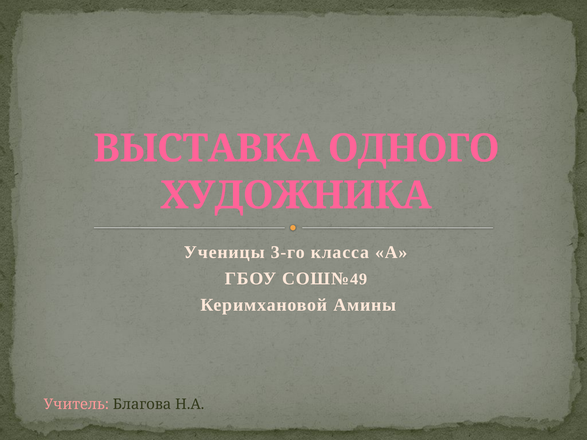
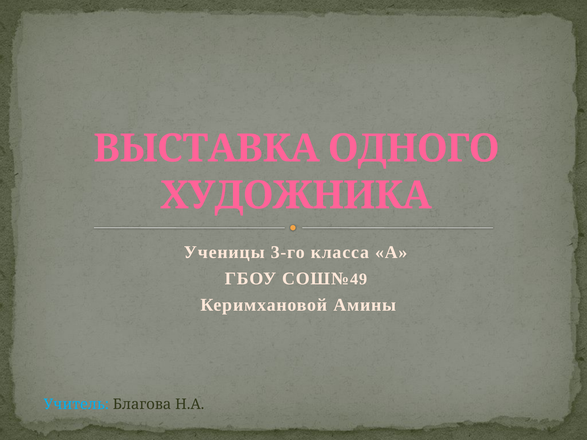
Учитель colour: pink -> light blue
